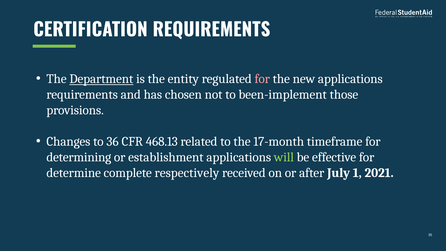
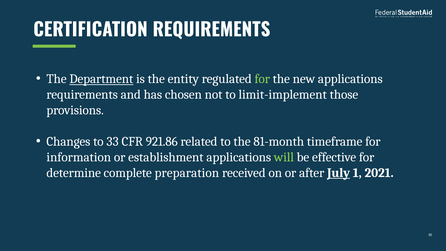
for at (262, 79) colour: pink -> light green
been-implement: been-implement -> limit-implement
36: 36 -> 33
468.13: 468.13 -> 921.86
17-month: 17-month -> 81-month
determining: determining -> information
respectively: respectively -> preparation
July underline: none -> present
